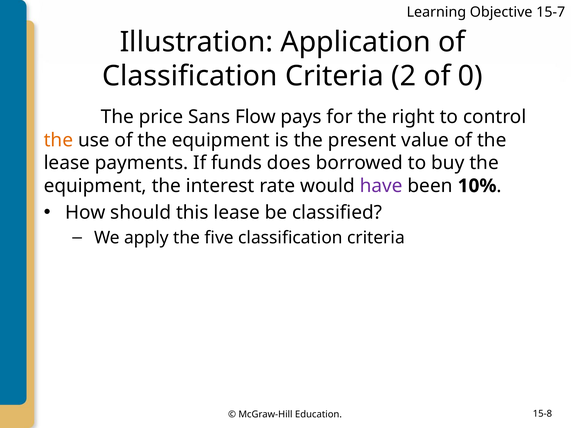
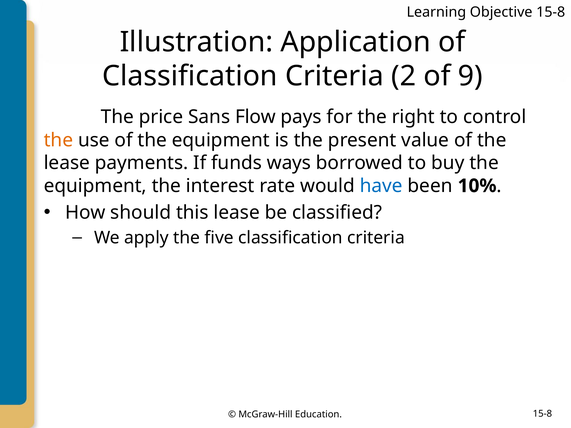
Objective 15-7: 15-7 -> 15-8
0: 0 -> 9
does: does -> ways
have colour: purple -> blue
